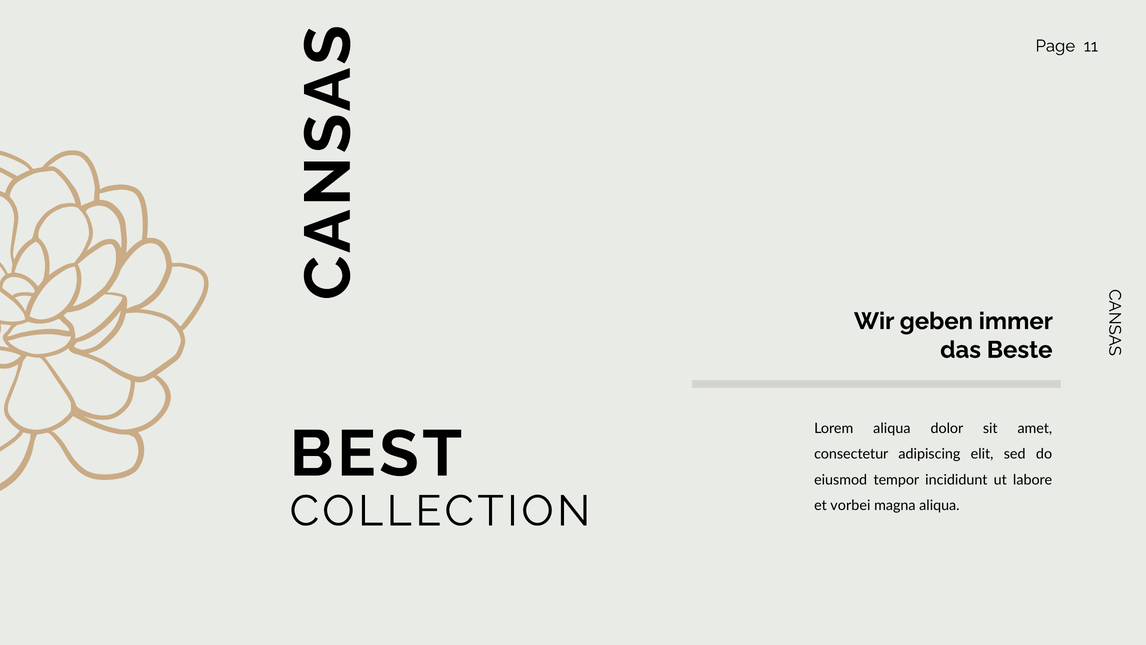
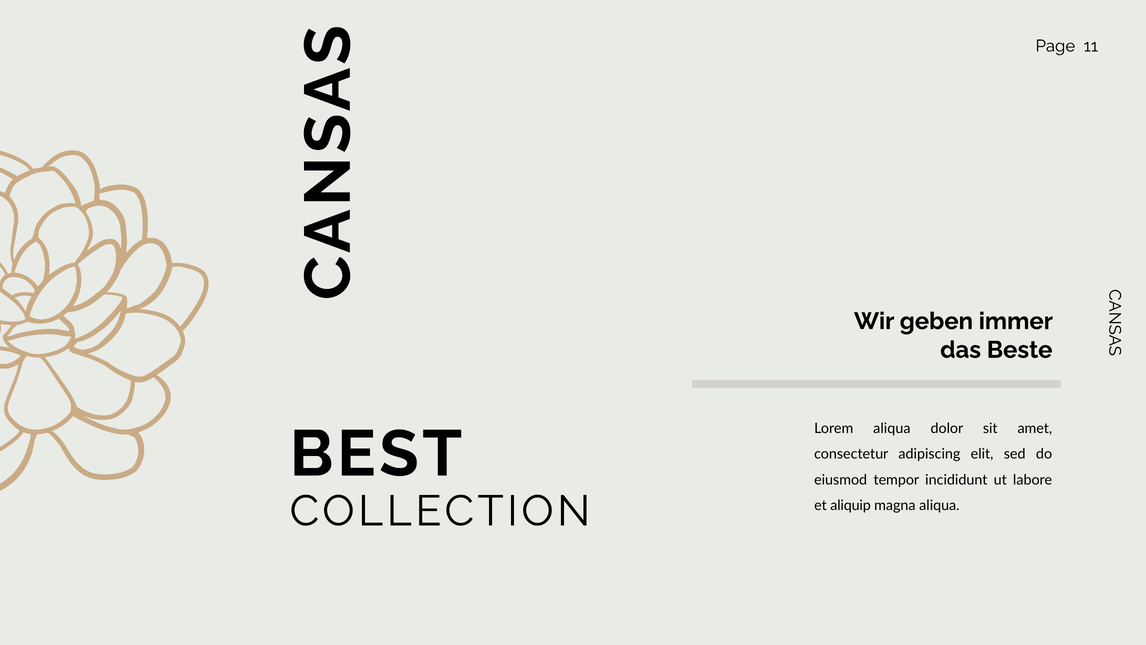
vorbei: vorbei -> aliquip
